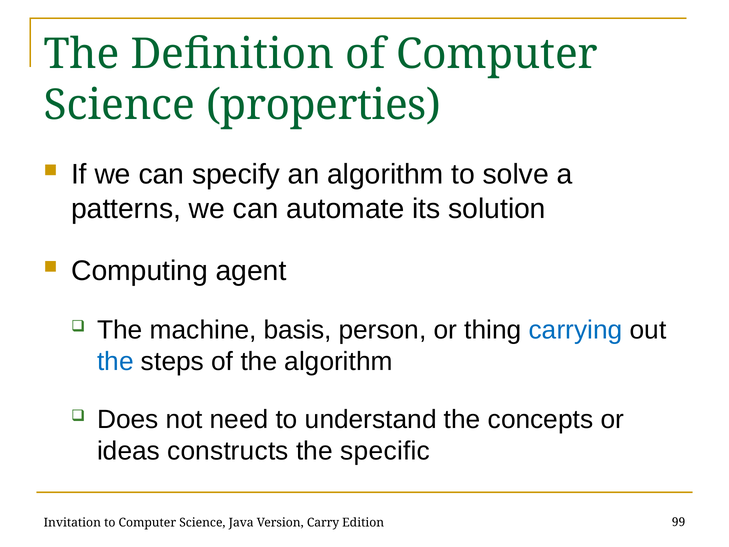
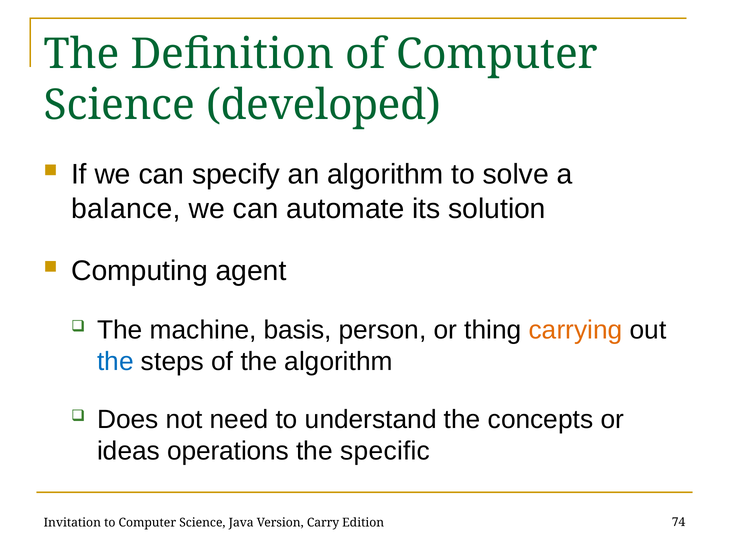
properties: properties -> developed
patterns: patterns -> balance
carrying colour: blue -> orange
constructs: constructs -> operations
99: 99 -> 74
